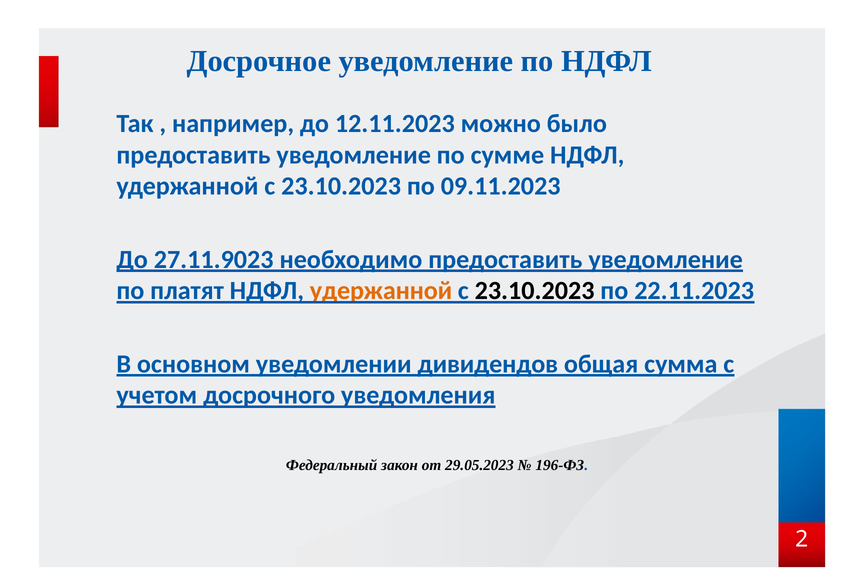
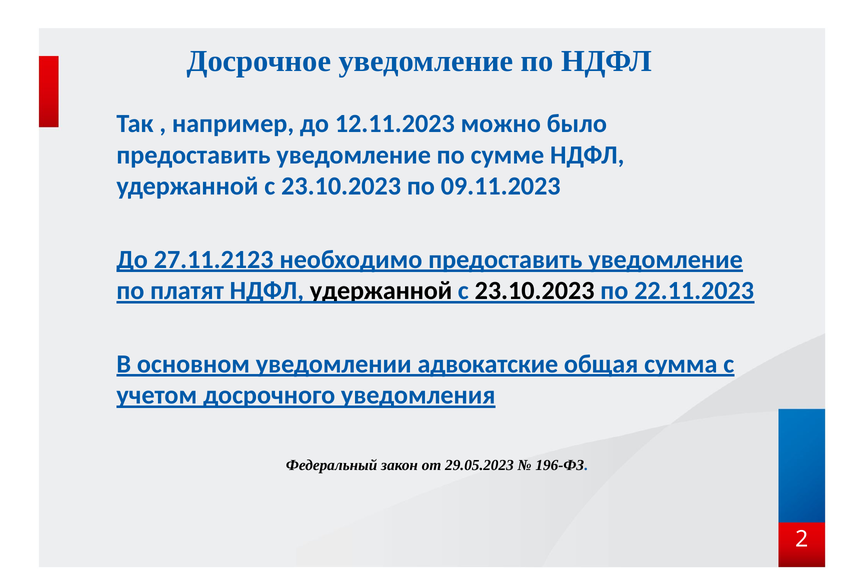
27.11.9023: 27.11.9023 -> 27.11.2123
удержанной at (381, 291) colour: orange -> black
дивидендов: дивидендов -> адвокатские
